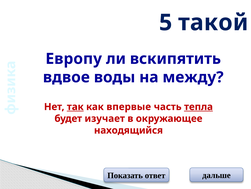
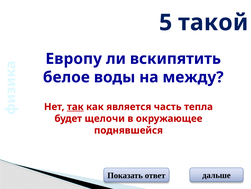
вдвое: вдвое -> белое
впервые: впервые -> является
тепла underline: present -> none
изучает: изучает -> щелочи
находящийся: находящийся -> поднявшейся
